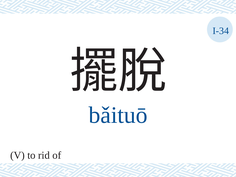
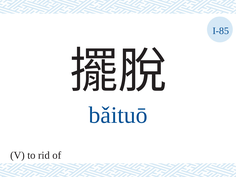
I-34: I-34 -> I-85
